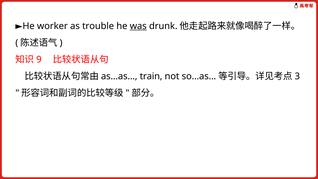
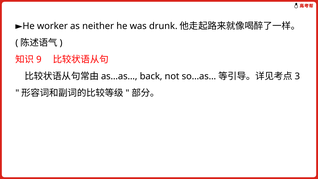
trouble: trouble -> neither
was underline: present -> none
train: train -> back
